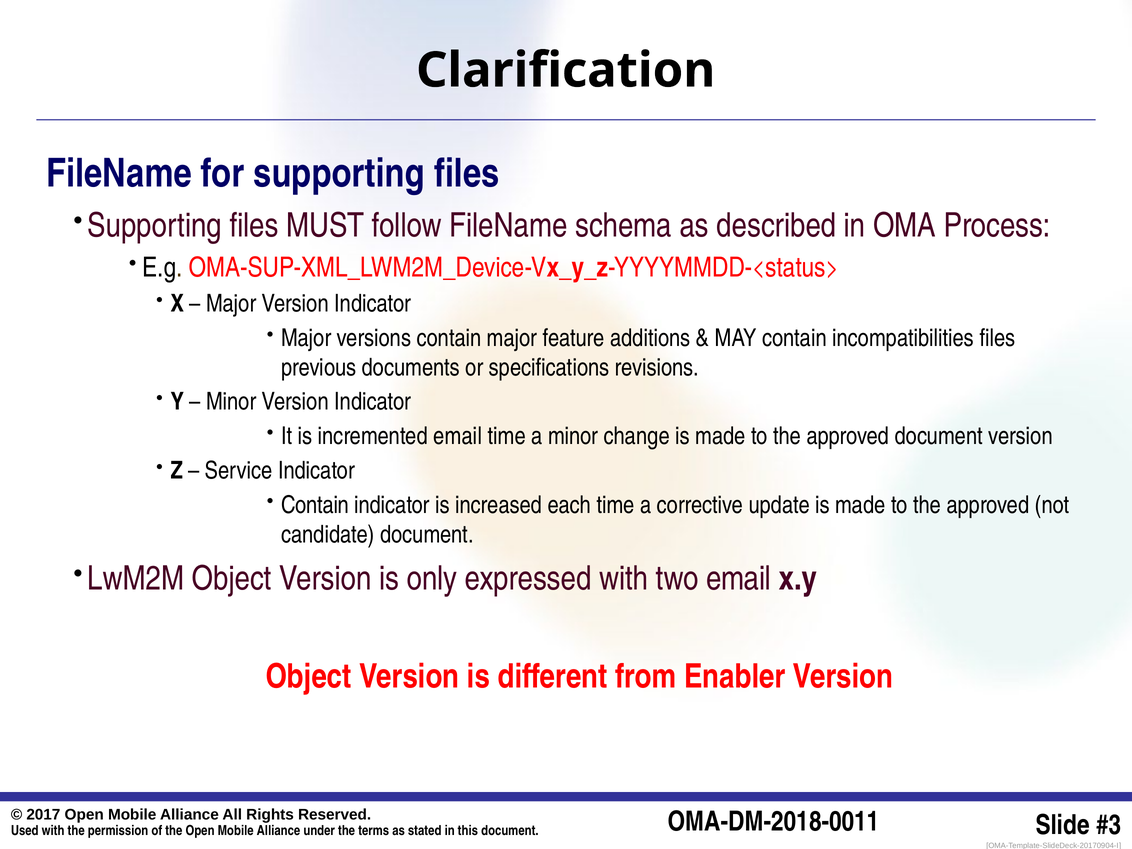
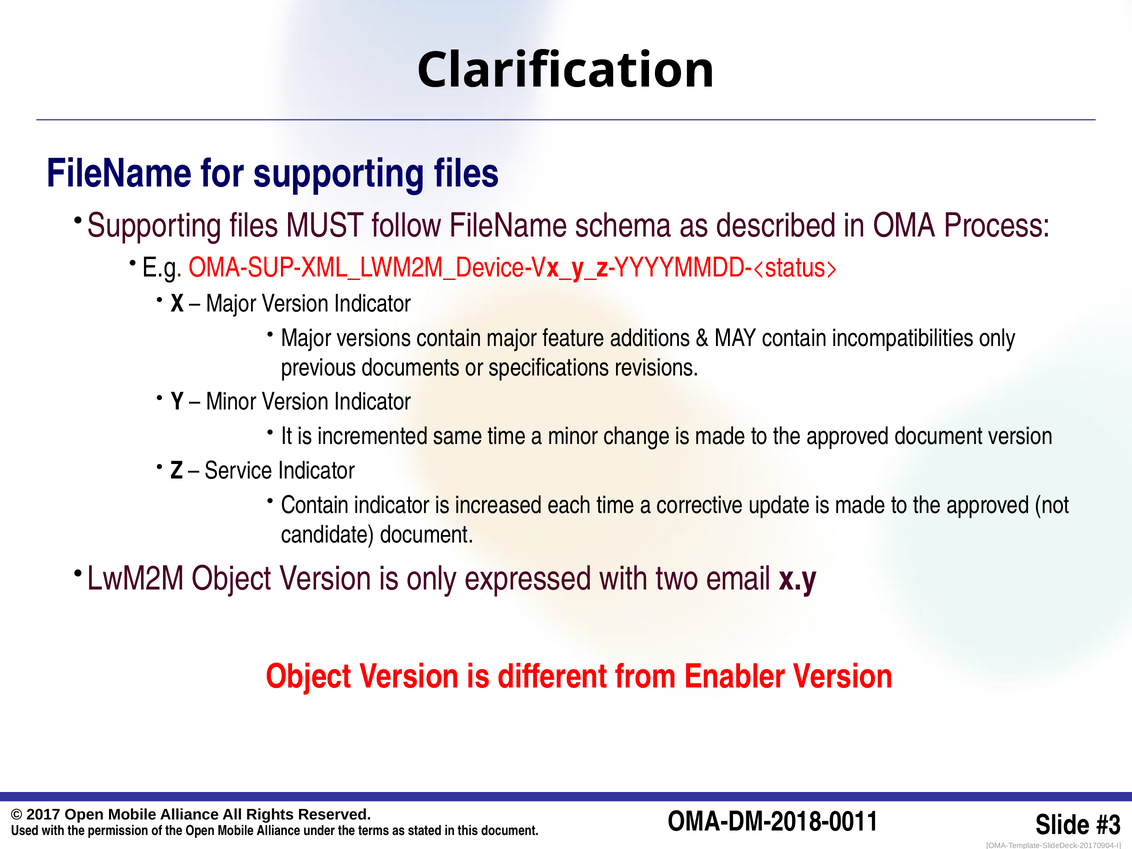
incompatibilities files: files -> only
incremented email: email -> same
